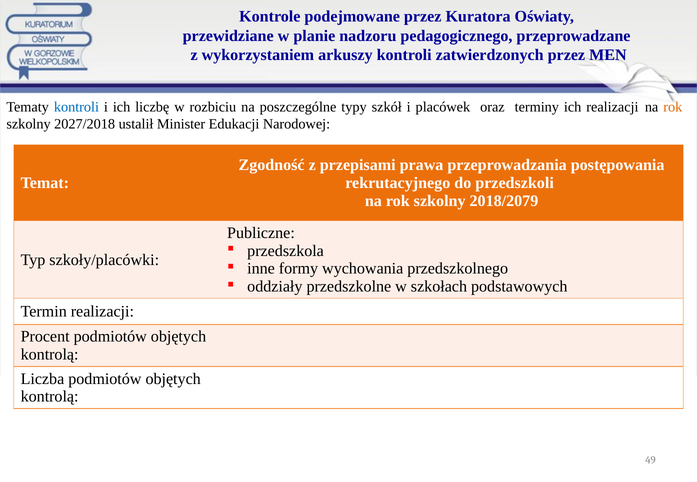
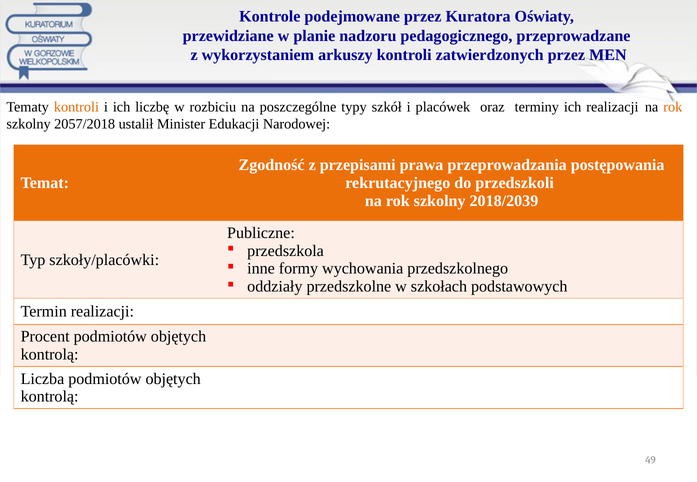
kontroli at (76, 107) colour: blue -> orange
2027/2018: 2027/2018 -> 2057/2018
2018/2079: 2018/2079 -> 2018/2039
